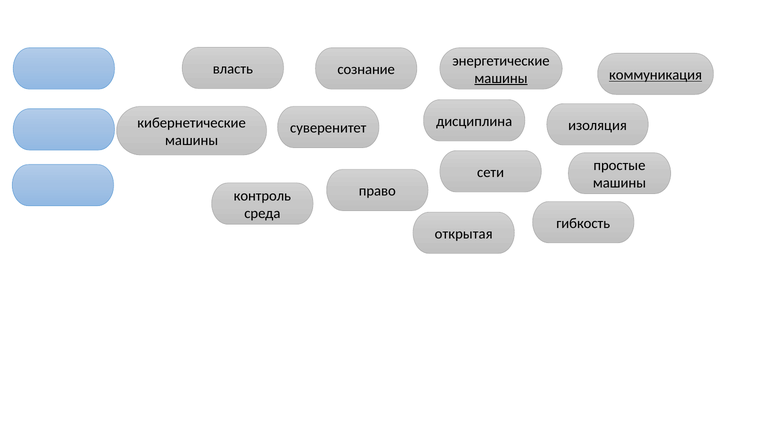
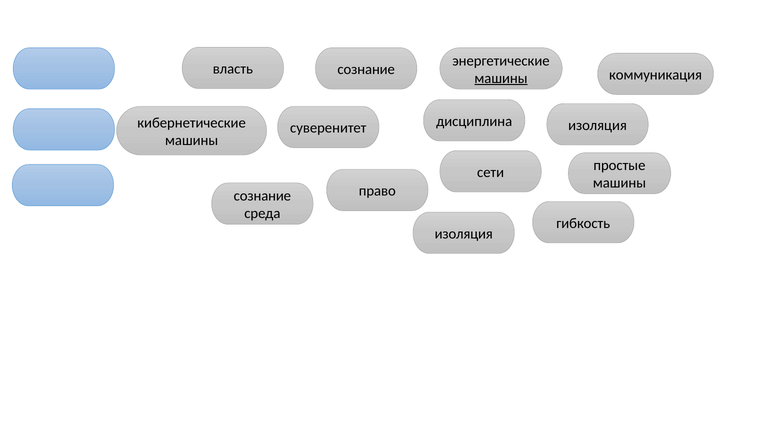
коммуникация underline: present -> none
контроль at (262, 196): контроль -> сознание
открытая at (464, 234): открытая -> изоляция
